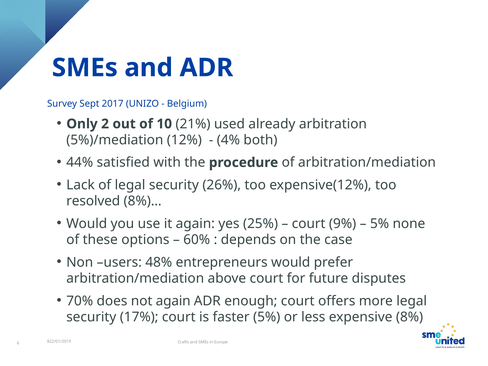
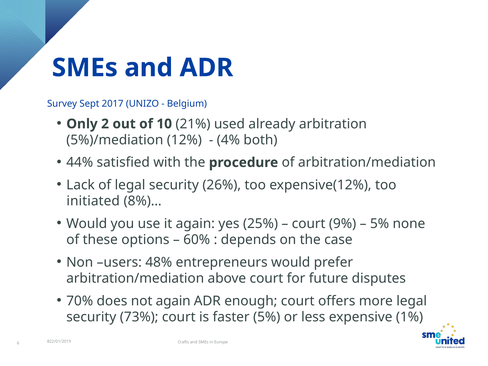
resolved: resolved -> initiated
17%: 17% -> 73%
8%: 8% -> 1%
